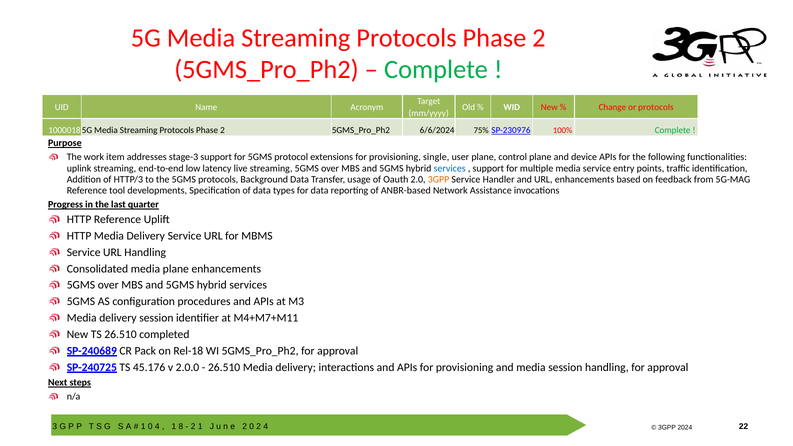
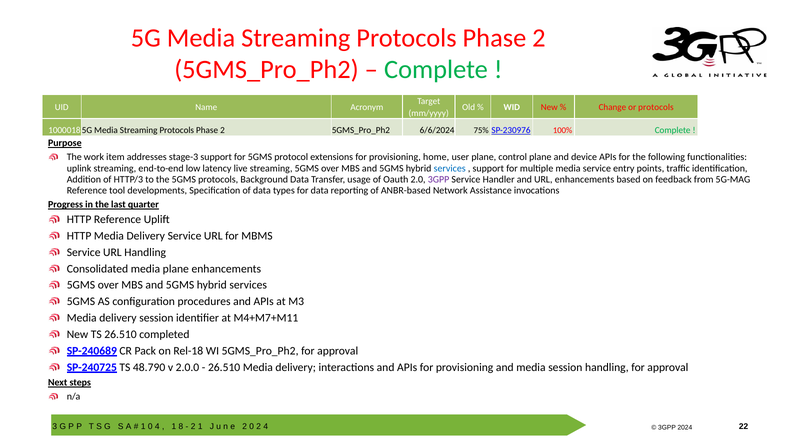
single: single -> home
3GPP at (439, 179) colour: orange -> purple
45.176: 45.176 -> 48.790
